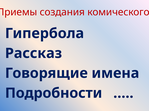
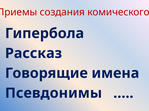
Подробности: Подробности -> Псевдонимы
